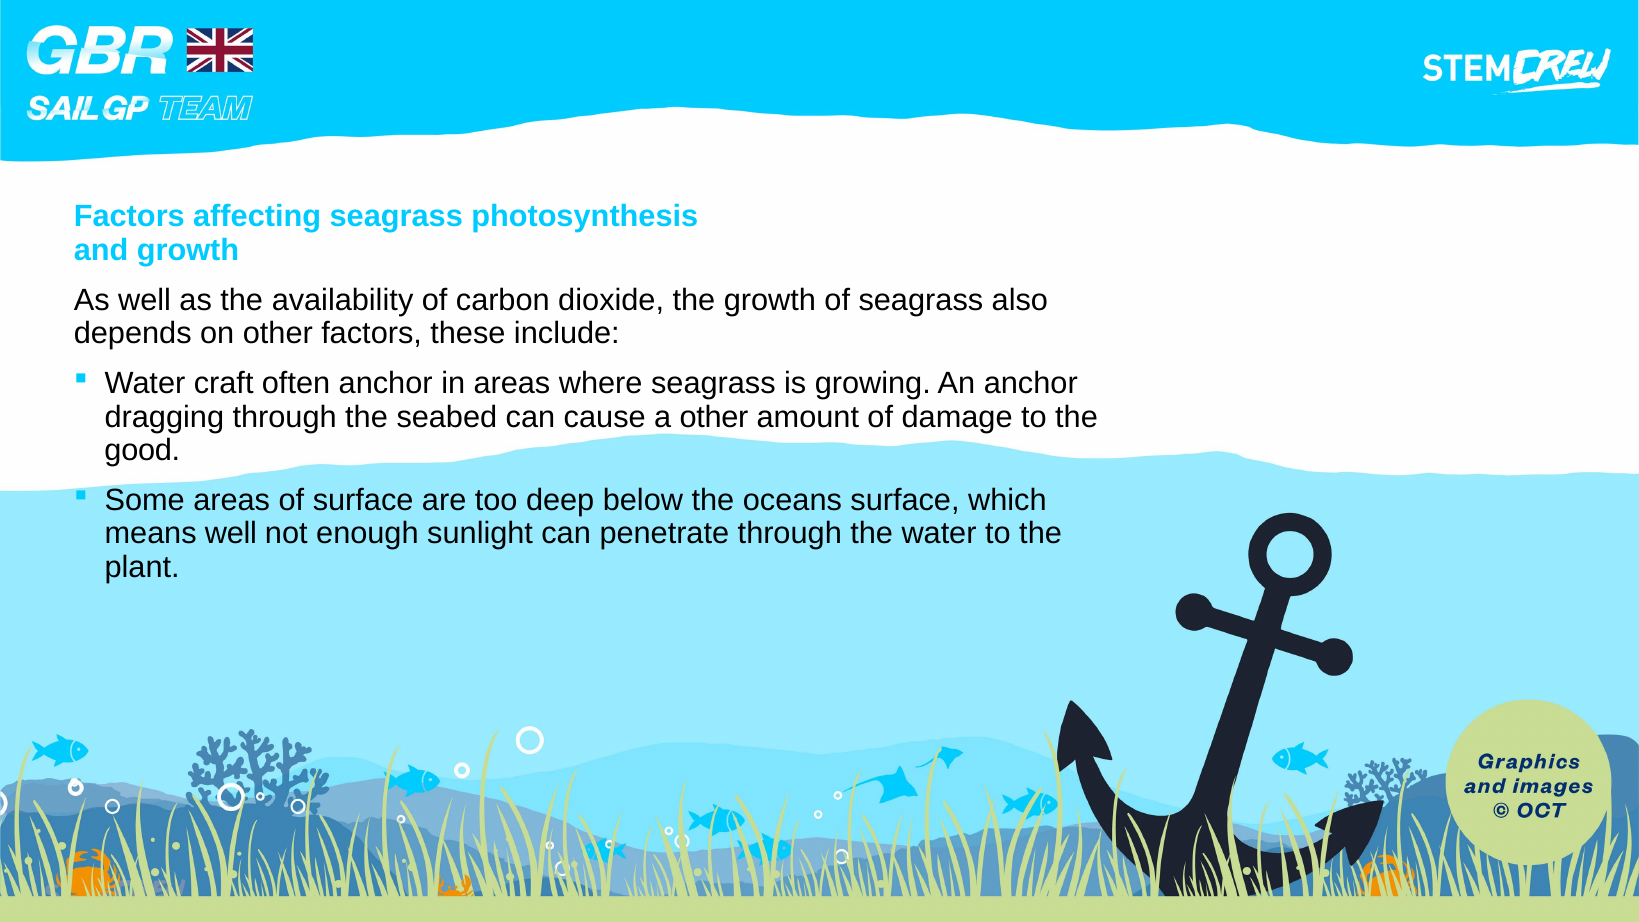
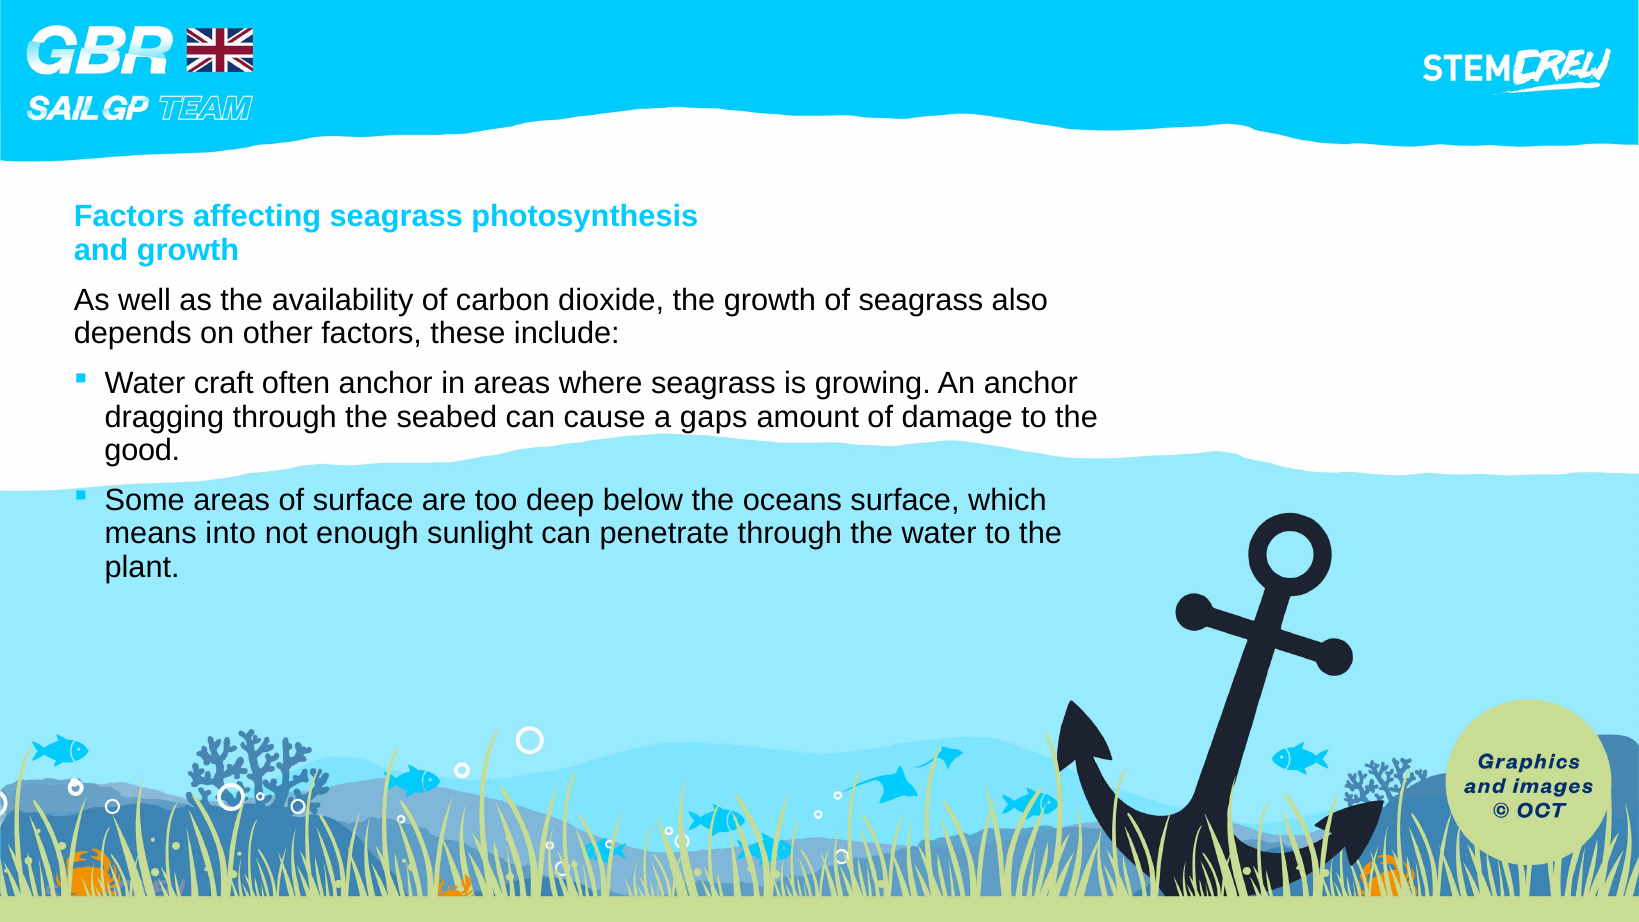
a other: other -> gaps
means well: well -> into
